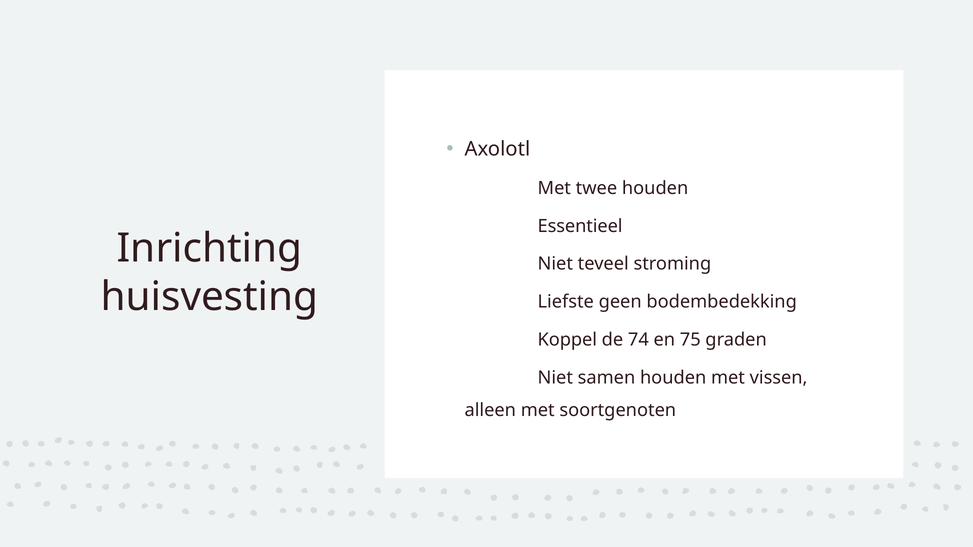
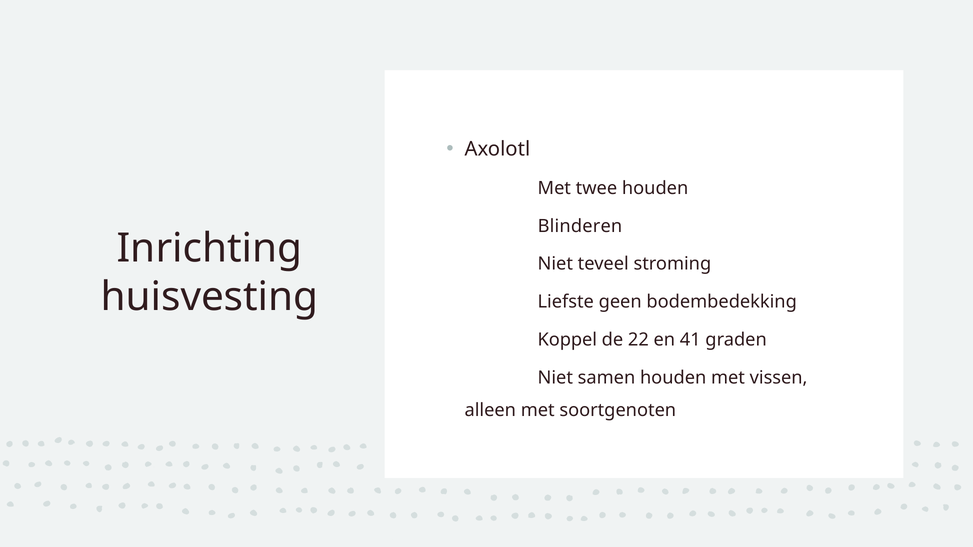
Essentieel: Essentieel -> Blinderen
74: 74 -> 22
75: 75 -> 41
